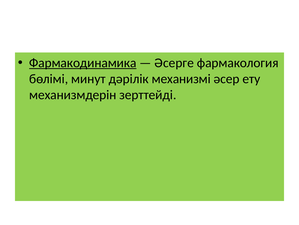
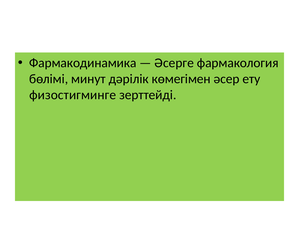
Фармакодинамика underline: present -> none
механизмі: механизмі -> көмегімен
механизмдерін: механизмдерін -> физостигминге
